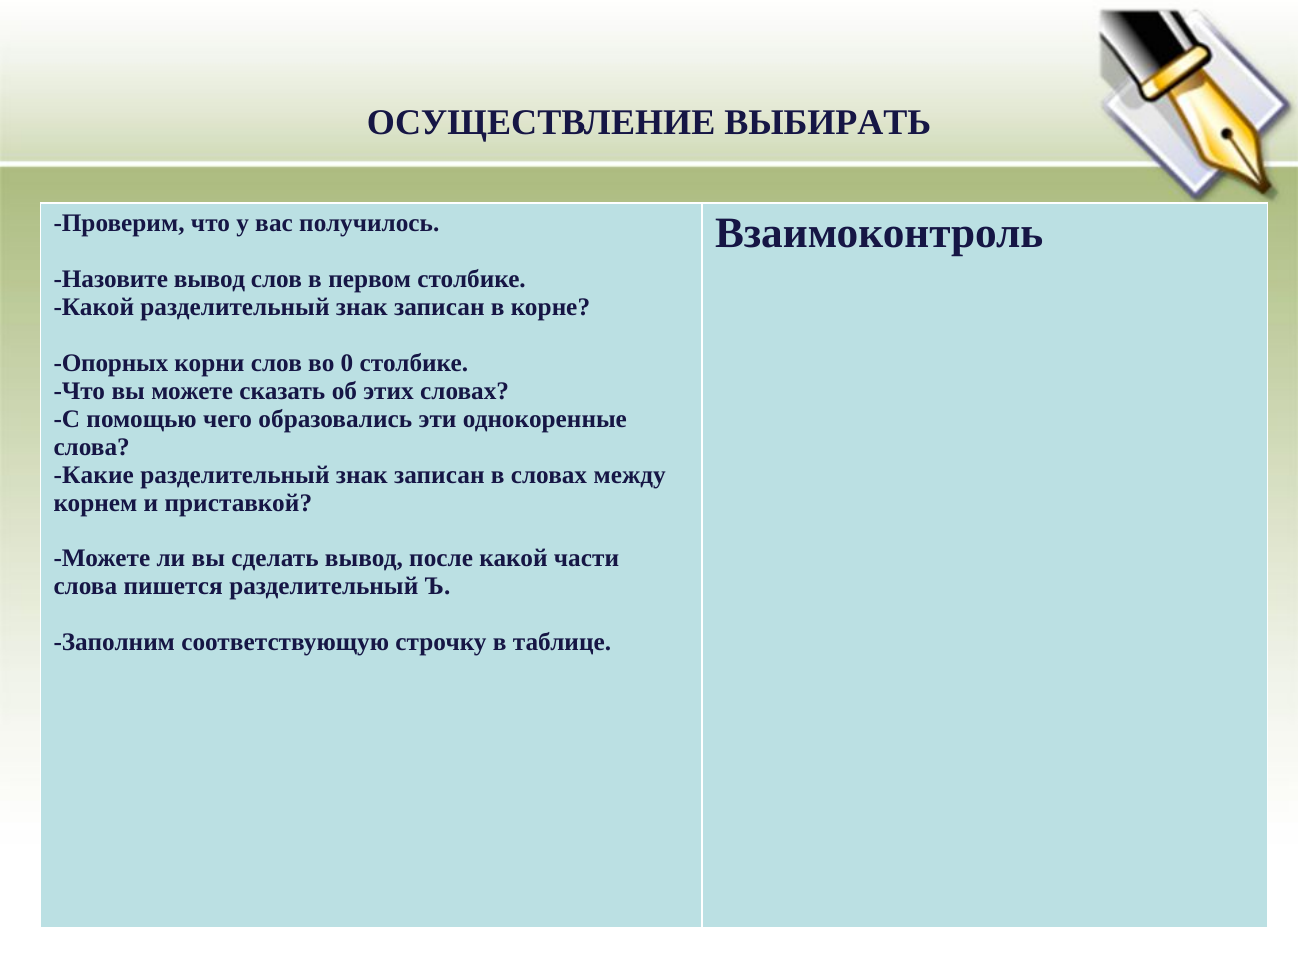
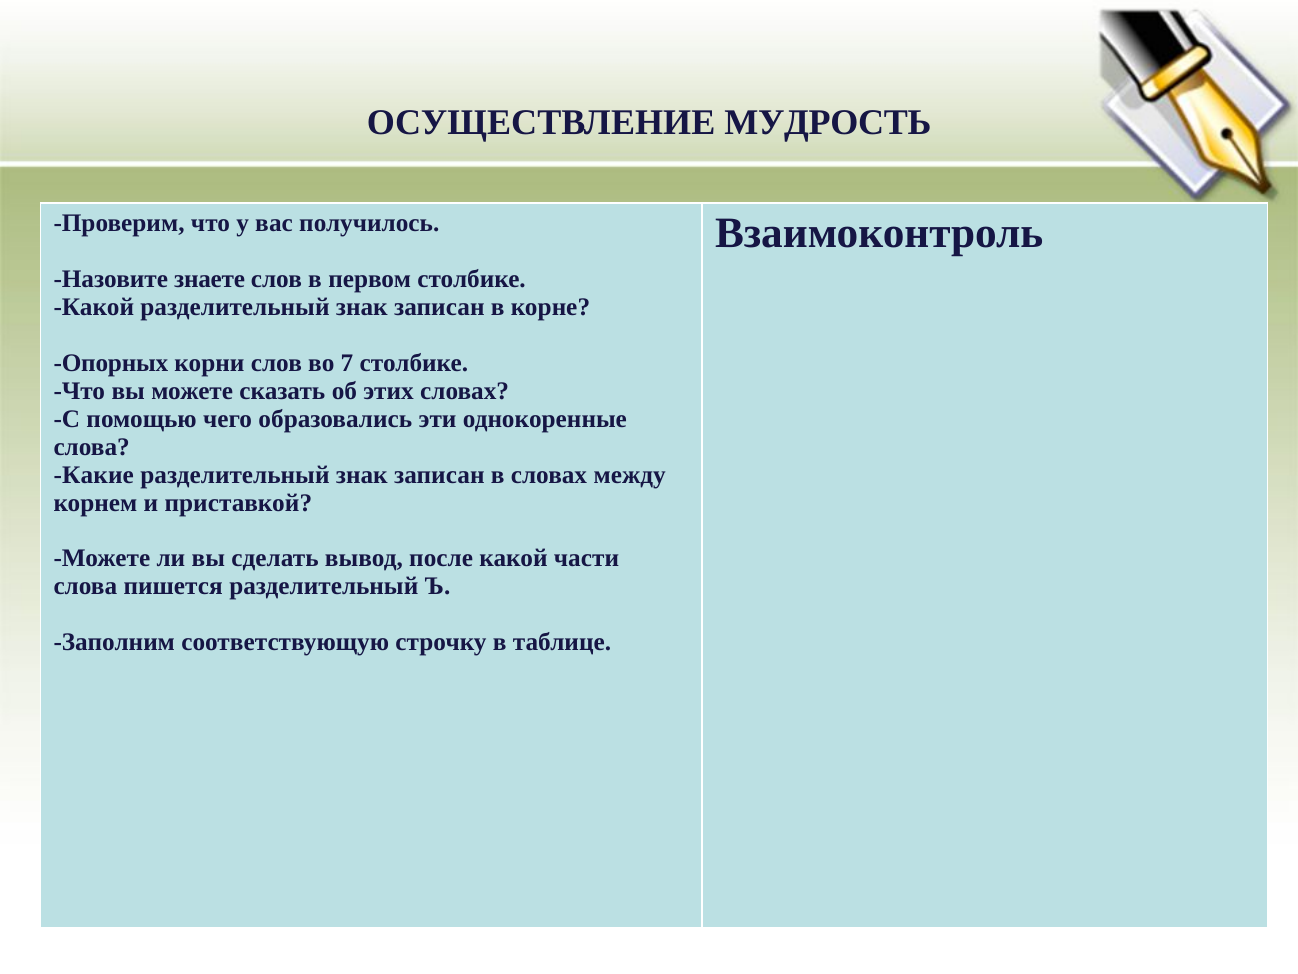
ВЫБИРАТЬ: ВЫБИРАТЬ -> МУДРОСТЬ
Назовите вывод: вывод -> знаете
0: 0 -> 7
